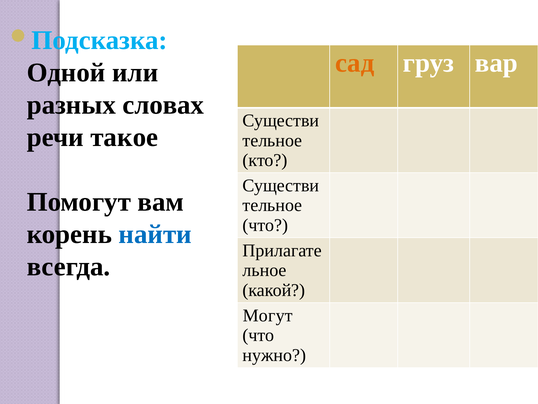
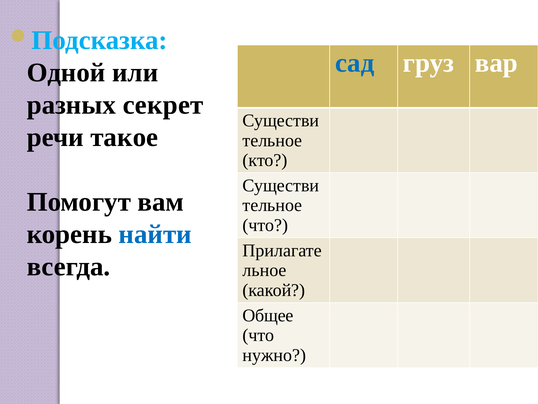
сад colour: orange -> blue
словах: словах -> секрет
Могут: Могут -> Общее
